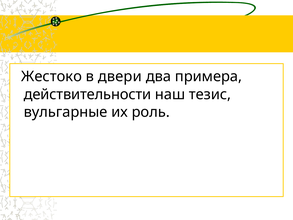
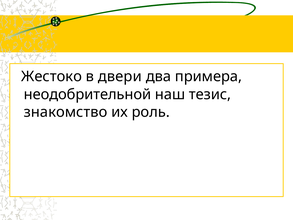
действительности: действительности -> неодобрительной
вульгарные: вульгарные -> знакомство
